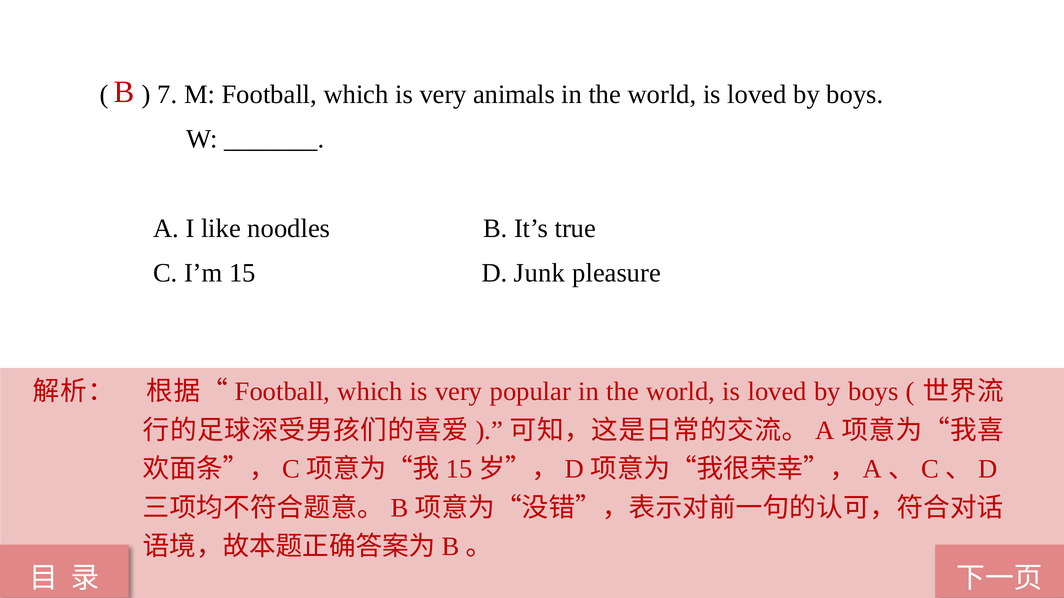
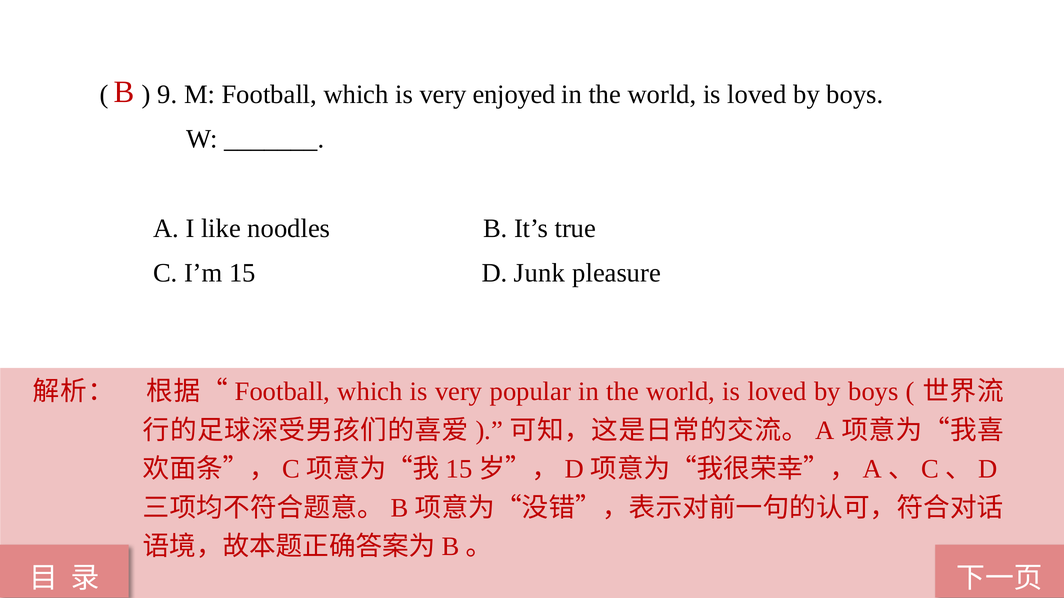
7: 7 -> 9
animals: animals -> enjoyed
